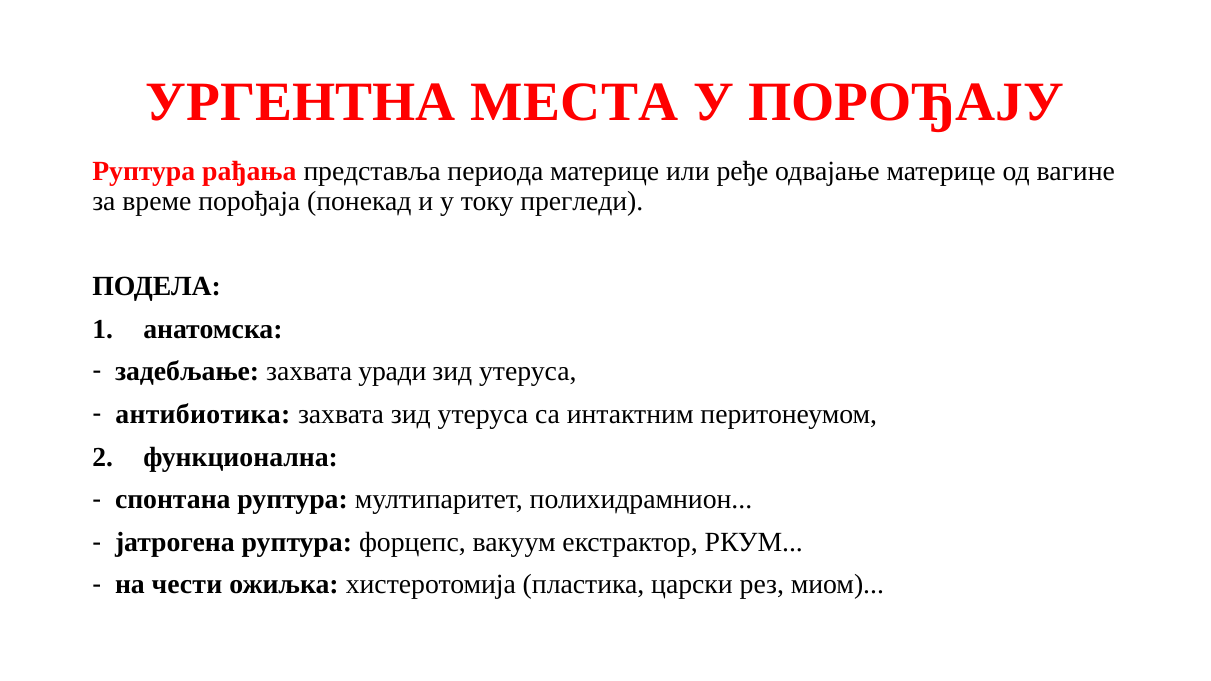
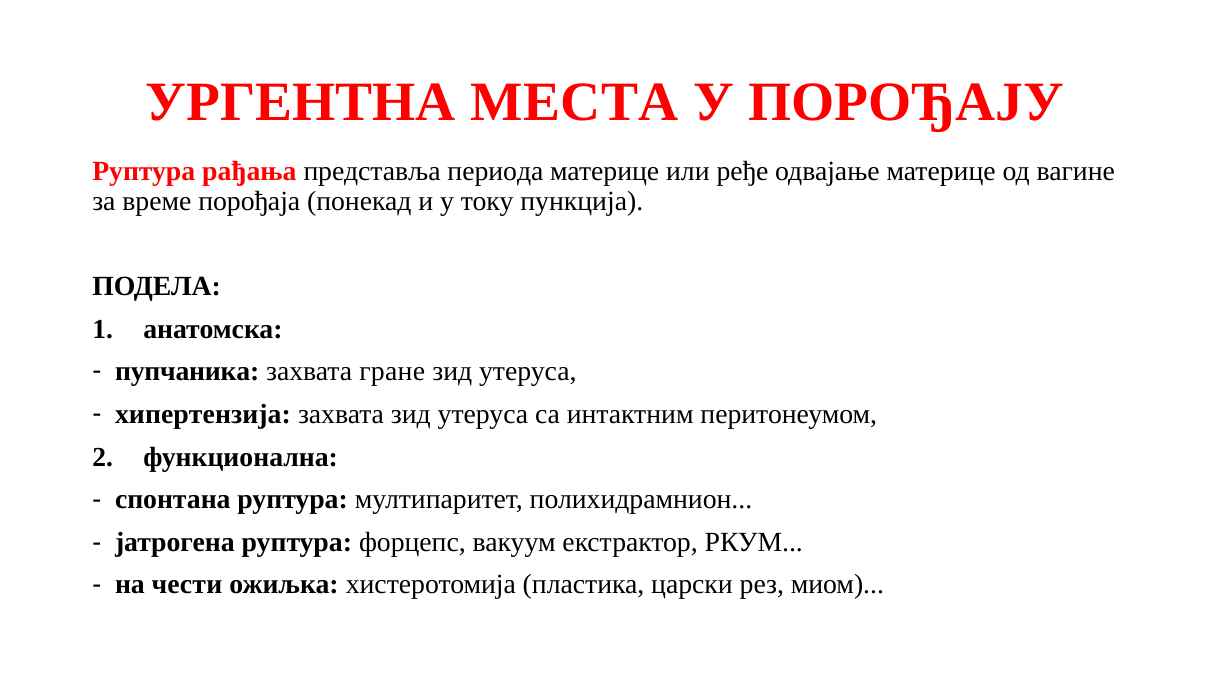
прегледи: прегледи -> пункција
задебљање: задебљање -> пупчаника
уради: уради -> гране
антибиотика: антибиотика -> хипертензија
